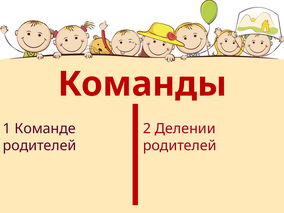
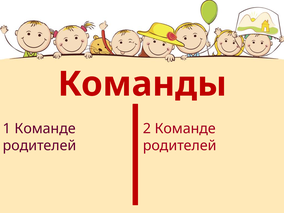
2 Делении: Делении -> Команде
